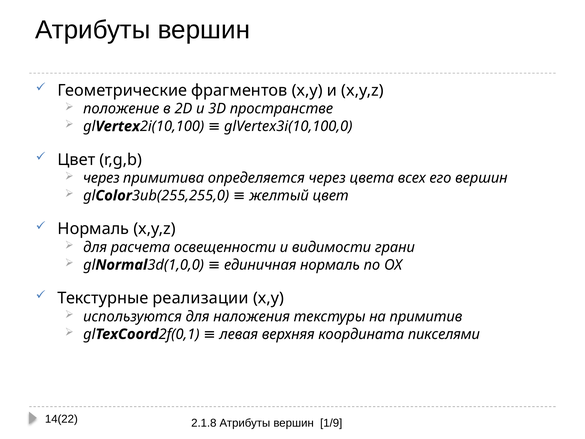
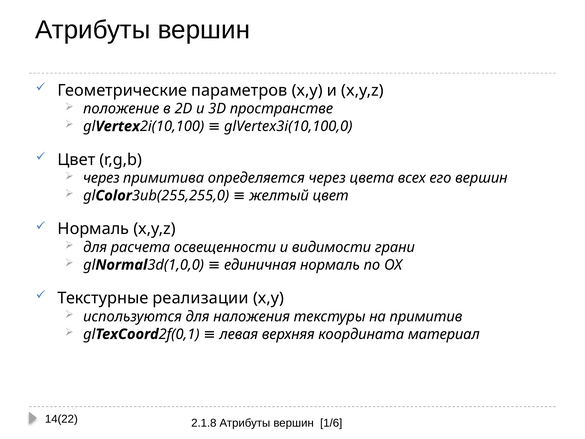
фрагментов: фрагментов -> параметров
пикселями: пикселями -> материал
1/9: 1/9 -> 1/6
